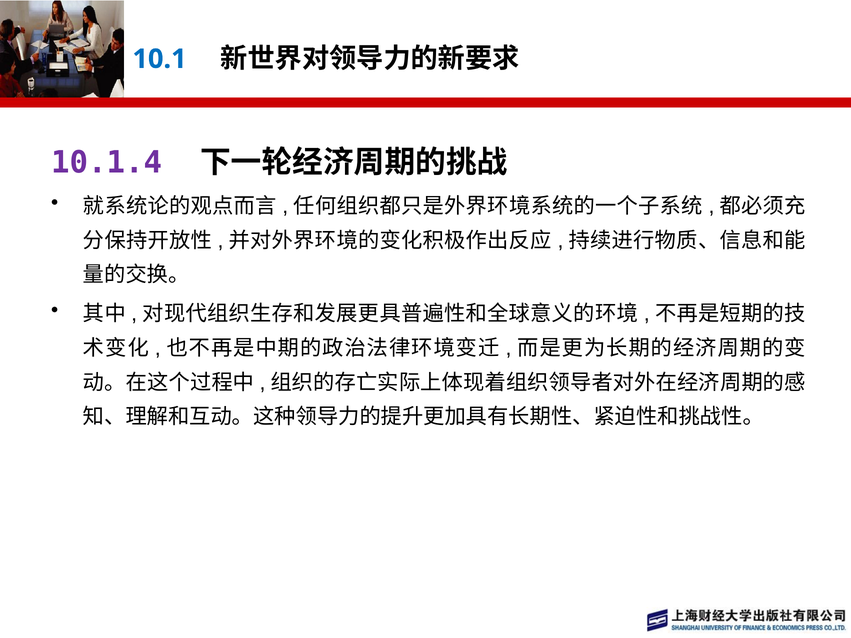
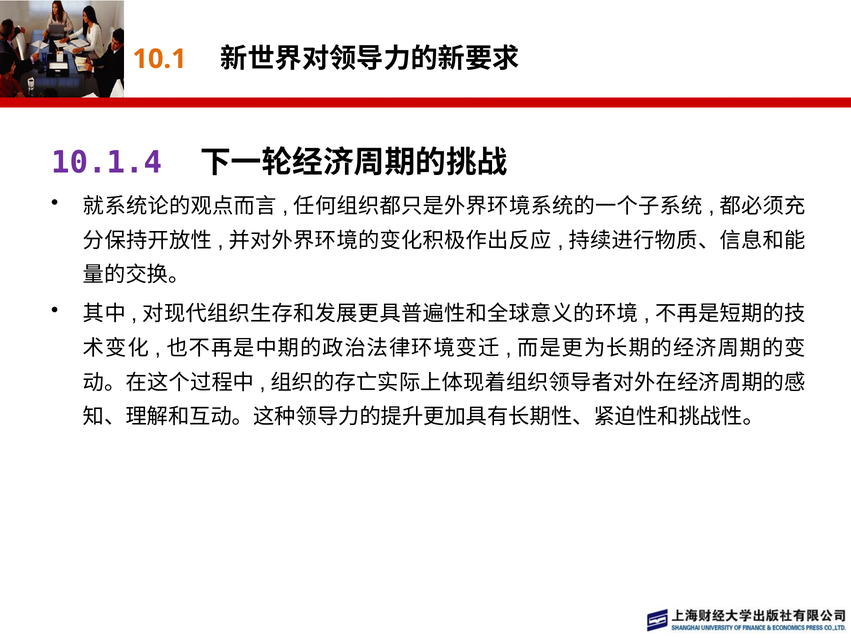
10.1 colour: blue -> orange
